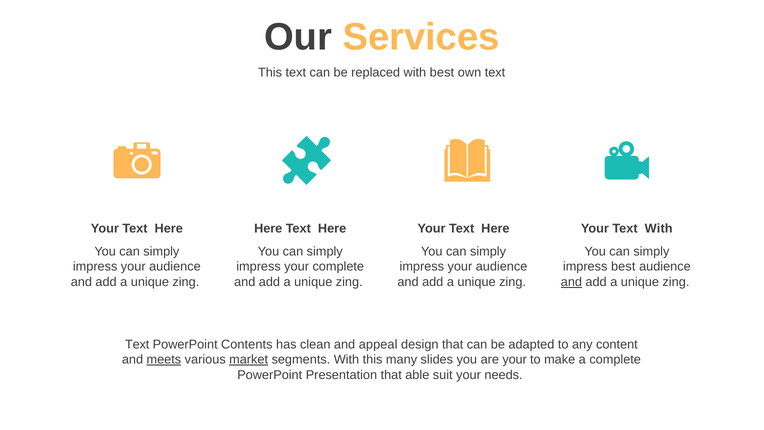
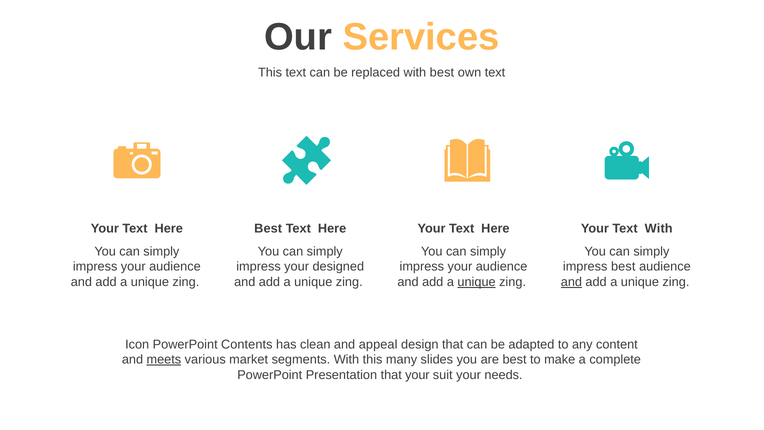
Here at (268, 228): Here -> Best
your complete: complete -> designed
unique at (477, 282) underline: none -> present
Text at (137, 344): Text -> Icon
market underline: present -> none
are your: your -> best
that able: able -> your
